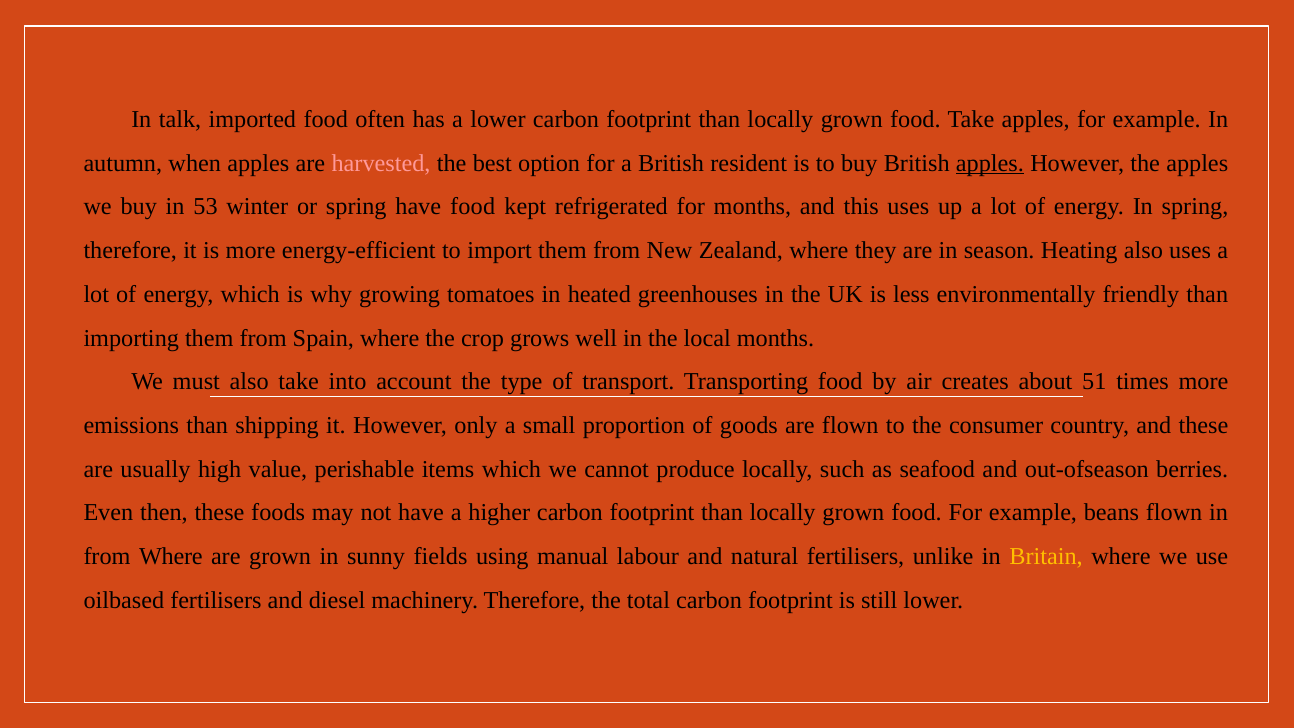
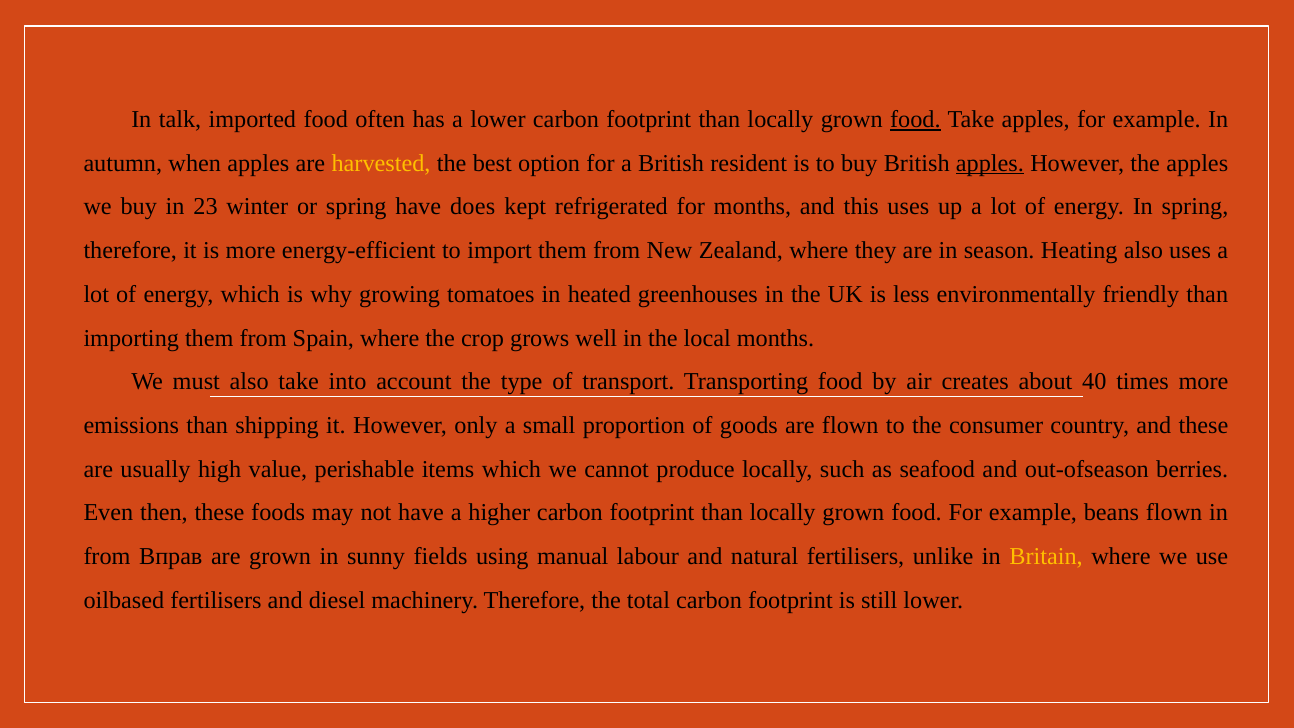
food at (915, 120) underline: none -> present
harvested colour: pink -> yellow
53: 53 -> 23
have food: food -> does
51: 51 -> 40
from Where: Where -> Вправ
